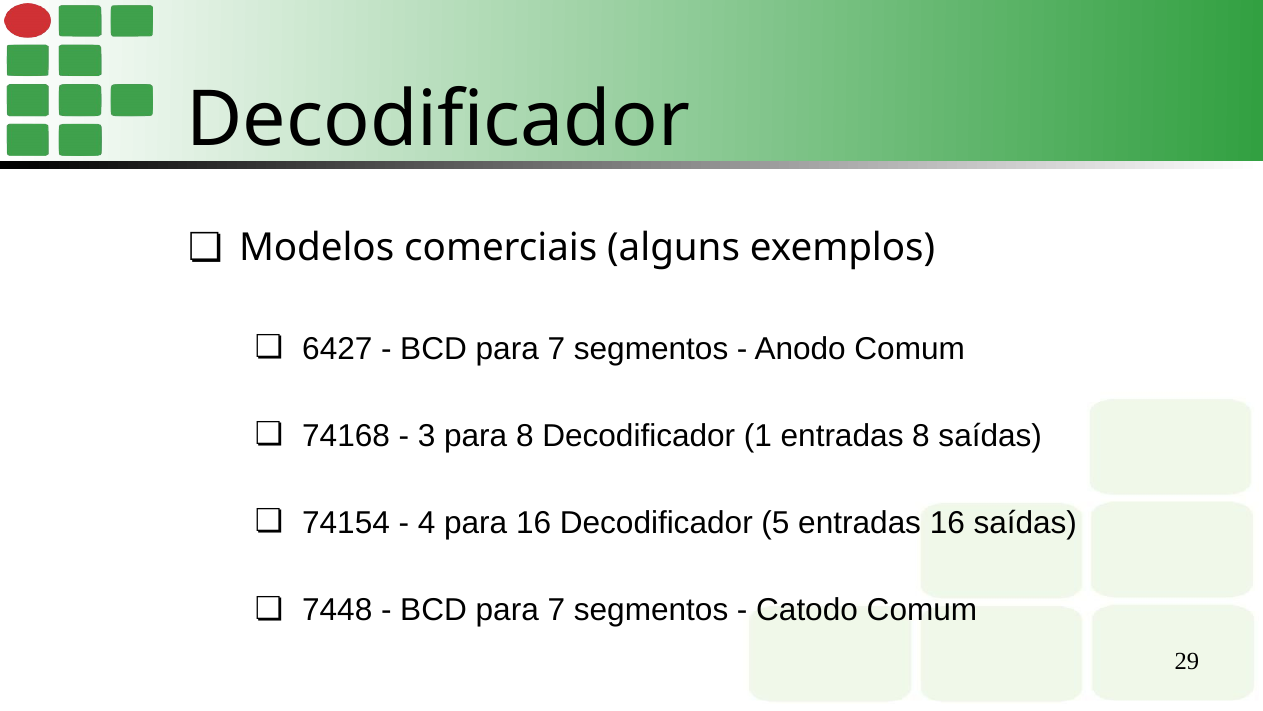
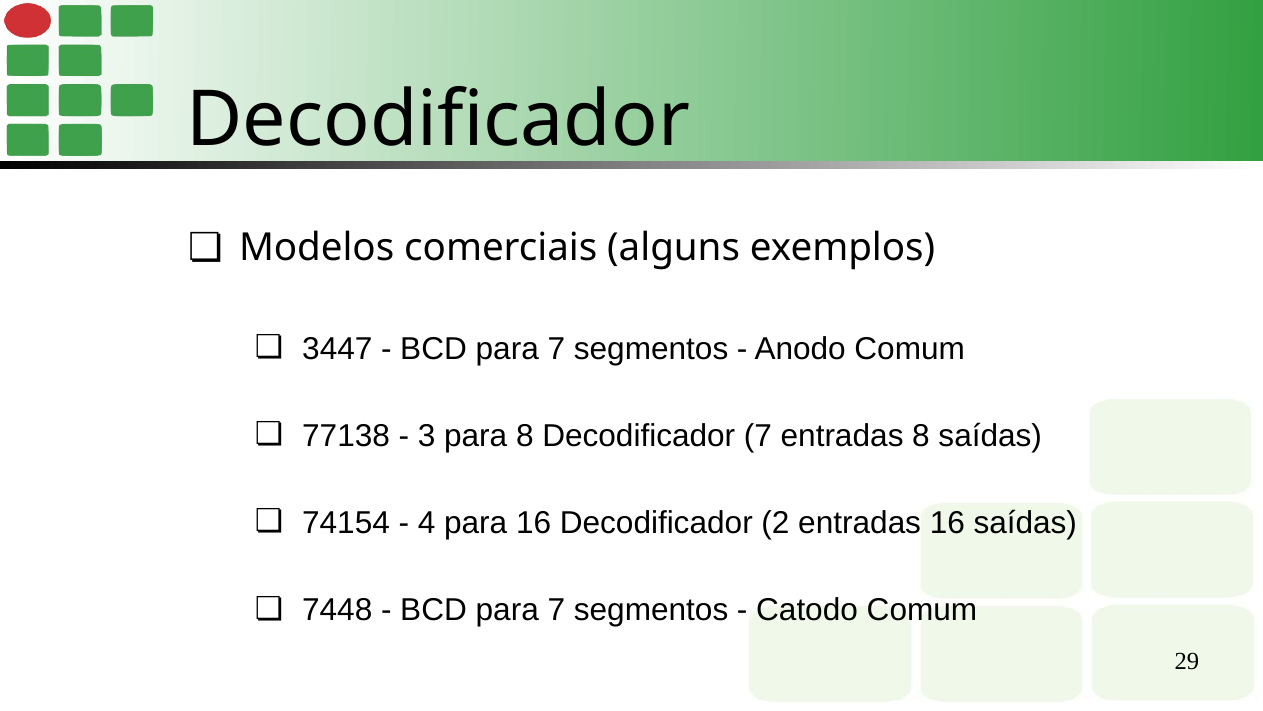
6427: 6427 -> 3447
74168: 74168 -> 77138
Decodificador 1: 1 -> 7
5: 5 -> 2
